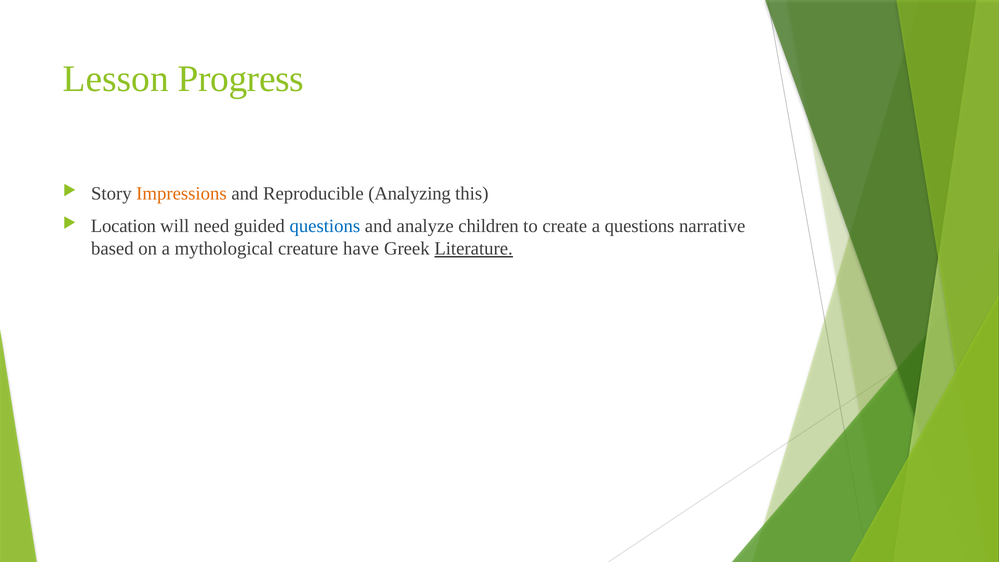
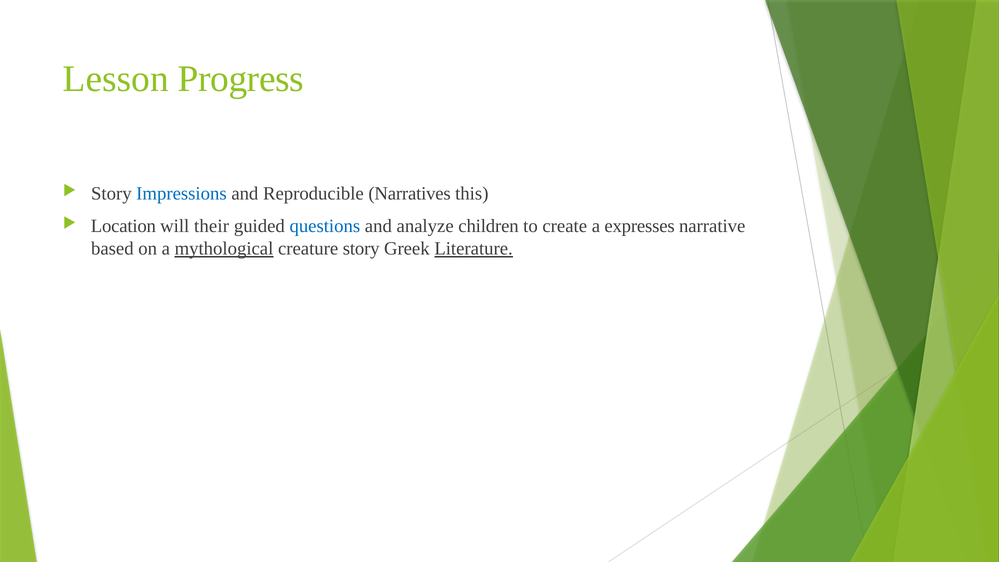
Impressions colour: orange -> blue
Analyzing: Analyzing -> Narratives
need: need -> their
a questions: questions -> expresses
mythological underline: none -> present
creature have: have -> story
